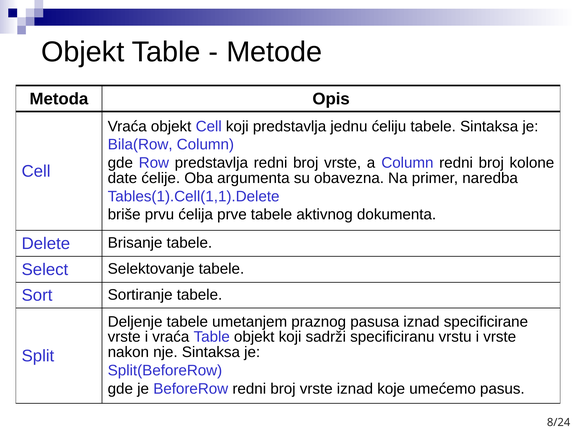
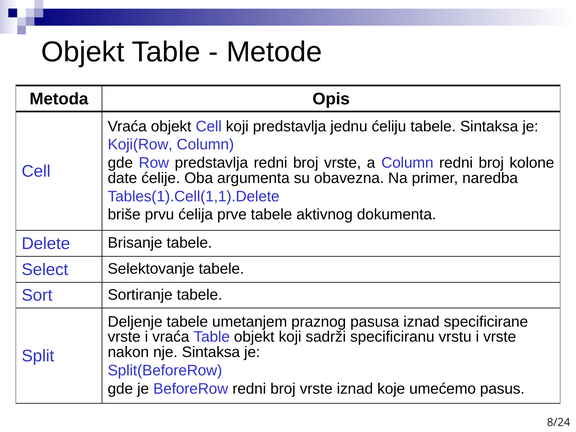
Bila(Row: Bila(Row -> Koji(Row
